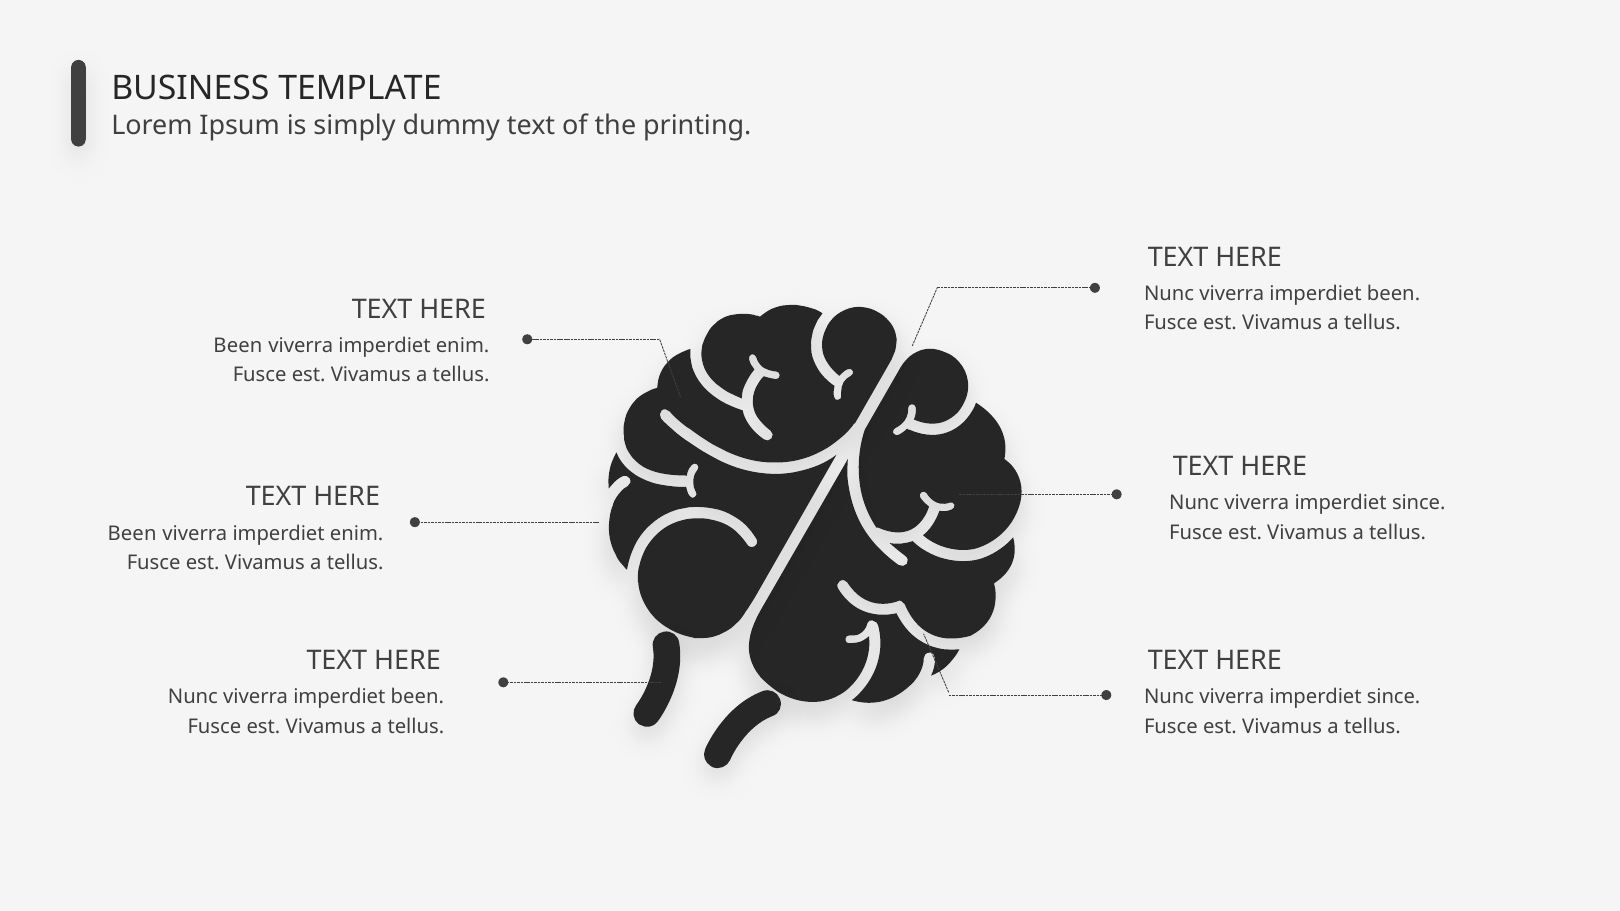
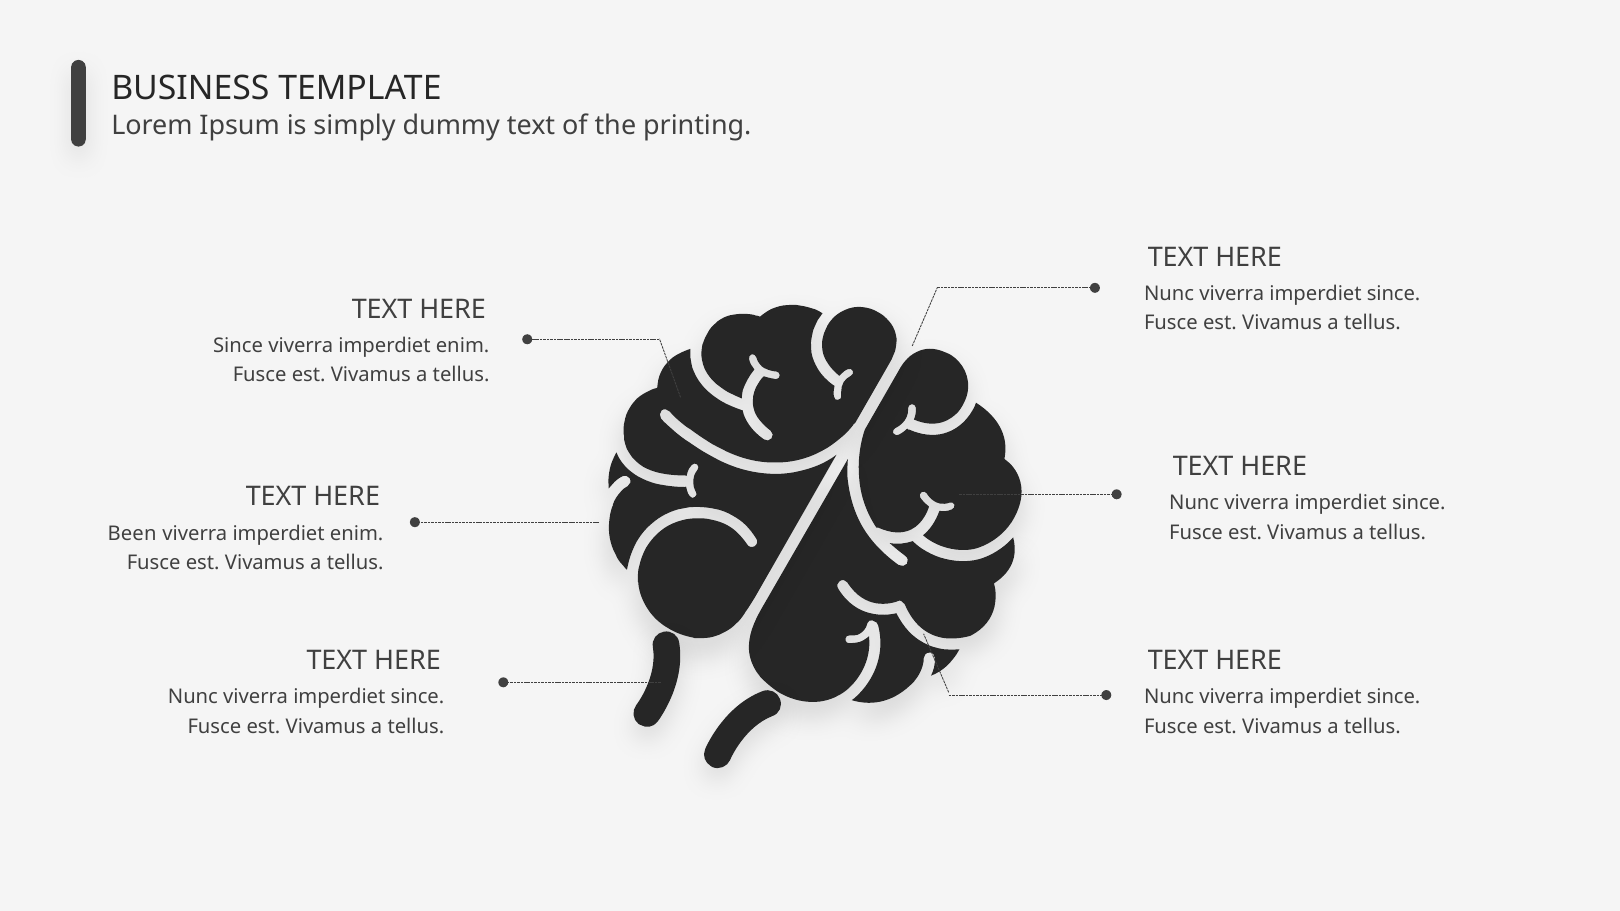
been at (1394, 294): been -> since
Been at (238, 346): Been -> Since
been at (417, 697): been -> since
